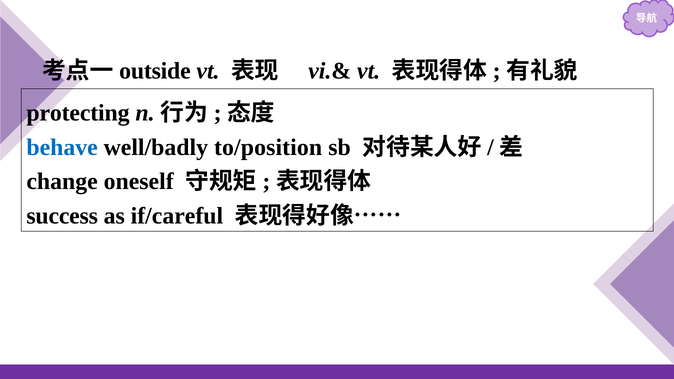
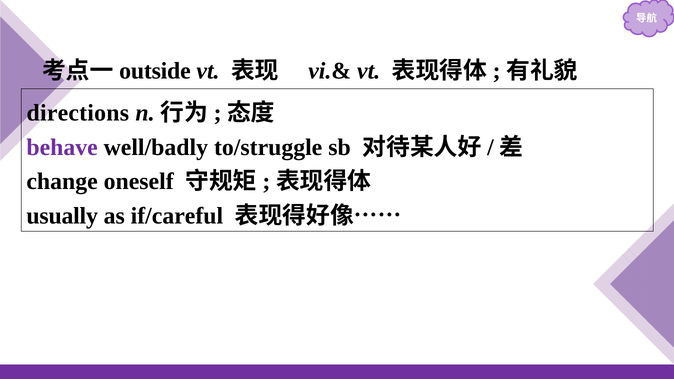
protecting: protecting -> directions
behave colour: blue -> purple
to/position: to/position -> to/struggle
success: success -> usually
